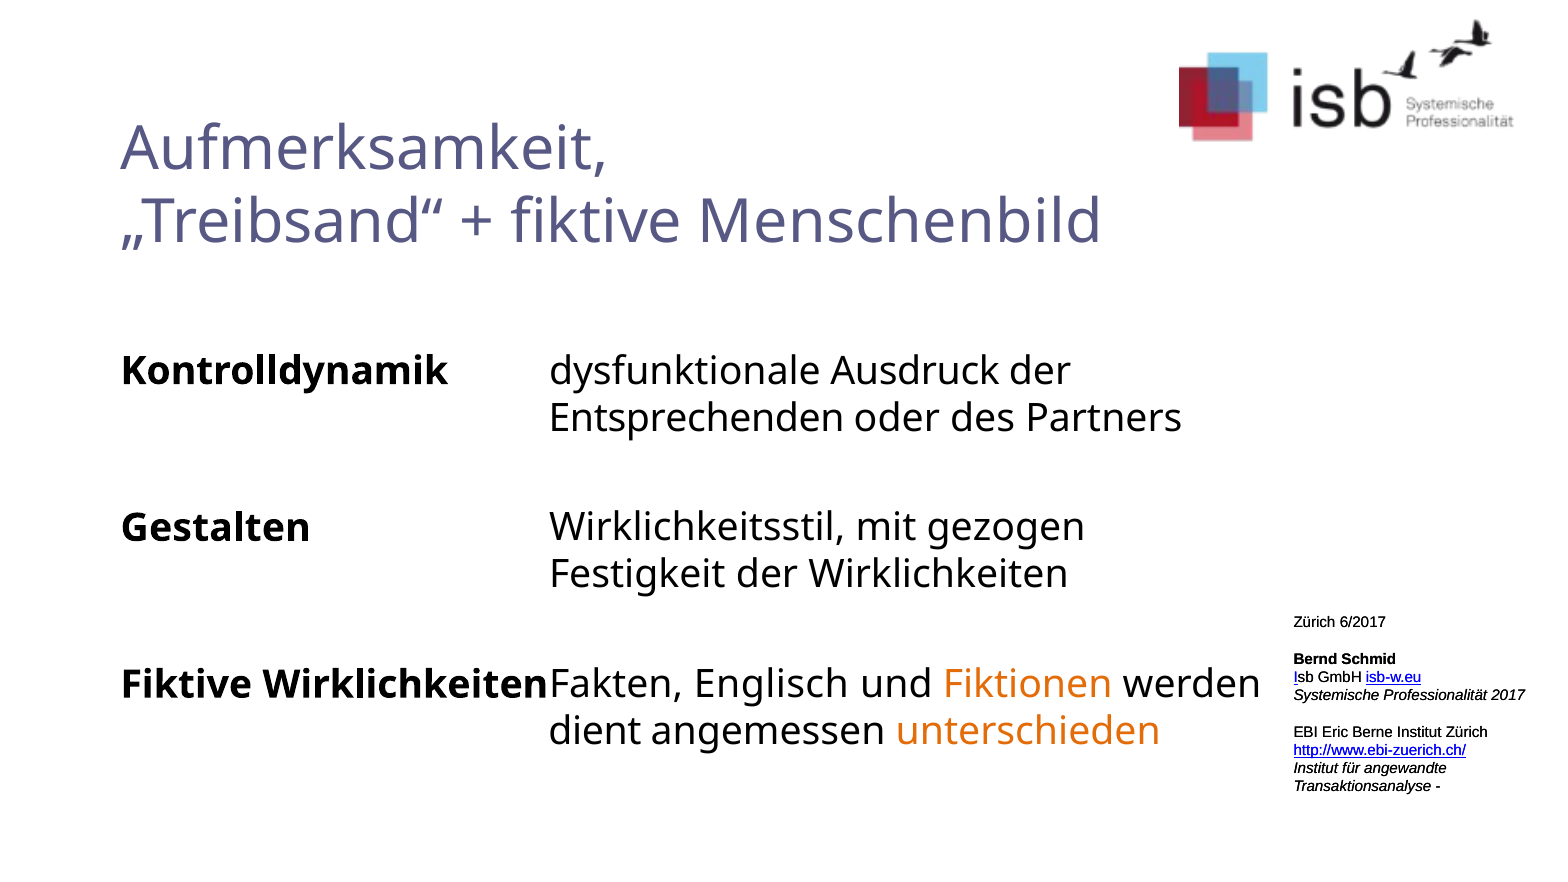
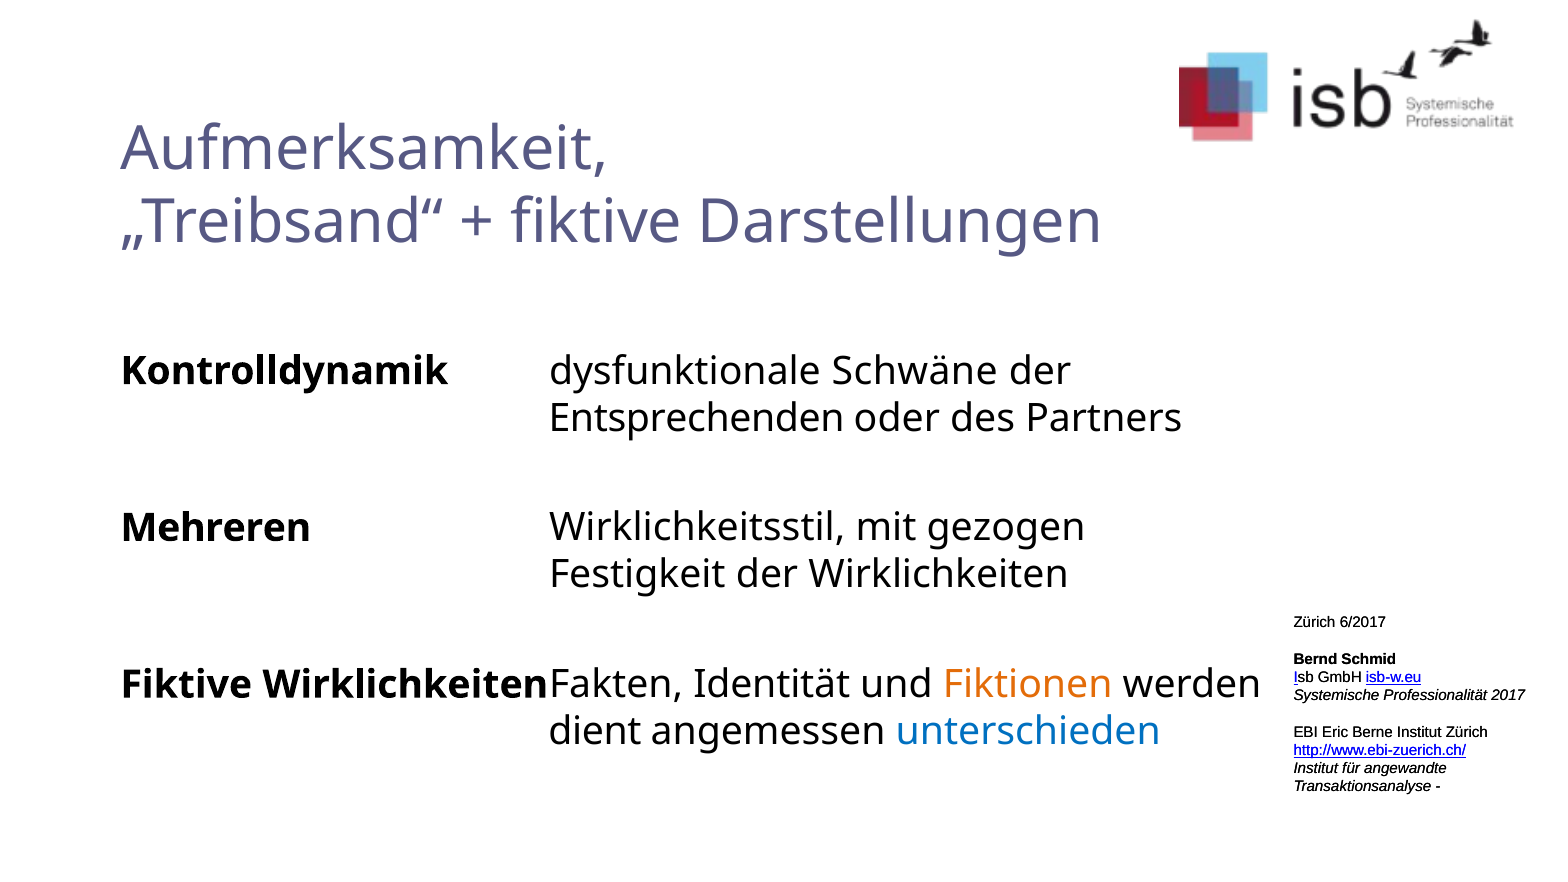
Menschenbild: Menschenbild -> Darstellungen
Ausdruck: Ausdruck -> Schwäne
Gestalten: Gestalten -> Mehreren
Englisch: Englisch -> Identität
unterschieden colour: orange -> blue
